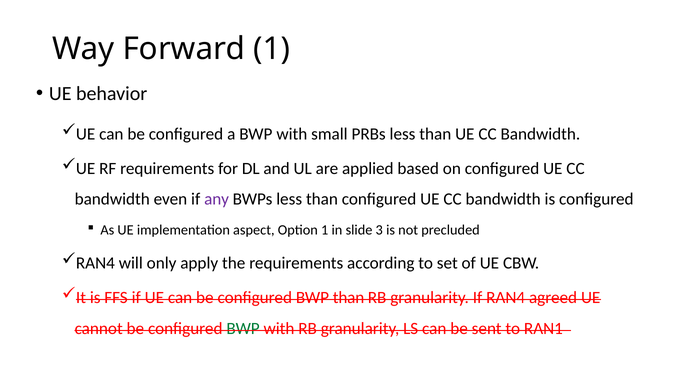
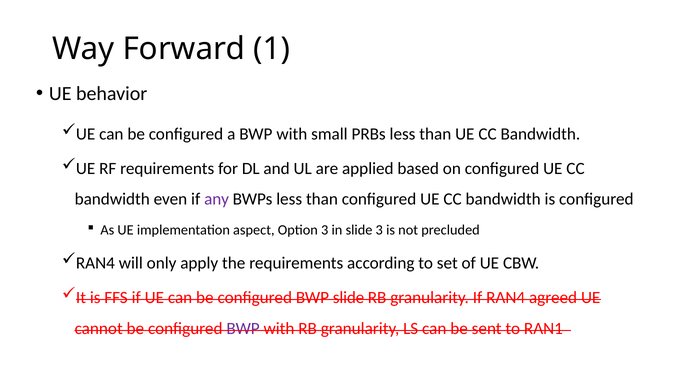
Option 1: 1 -> 3
BWP than: than -> slide
BWP at (243, 328) colour: green -> purple
